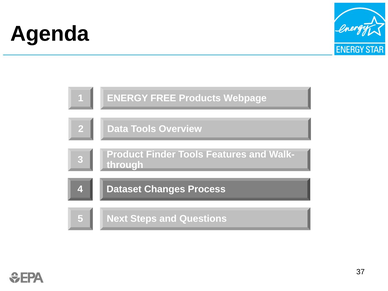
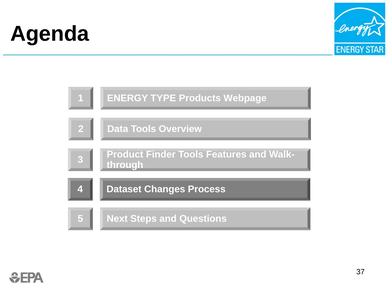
FREE: FREE -> TYPE
